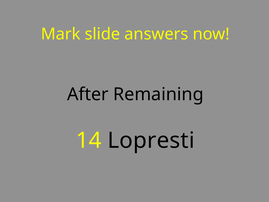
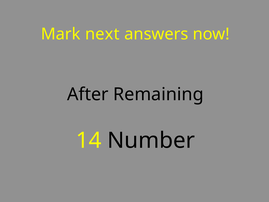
slide: slide -> next
Lopresti: Lopresti -> Number
